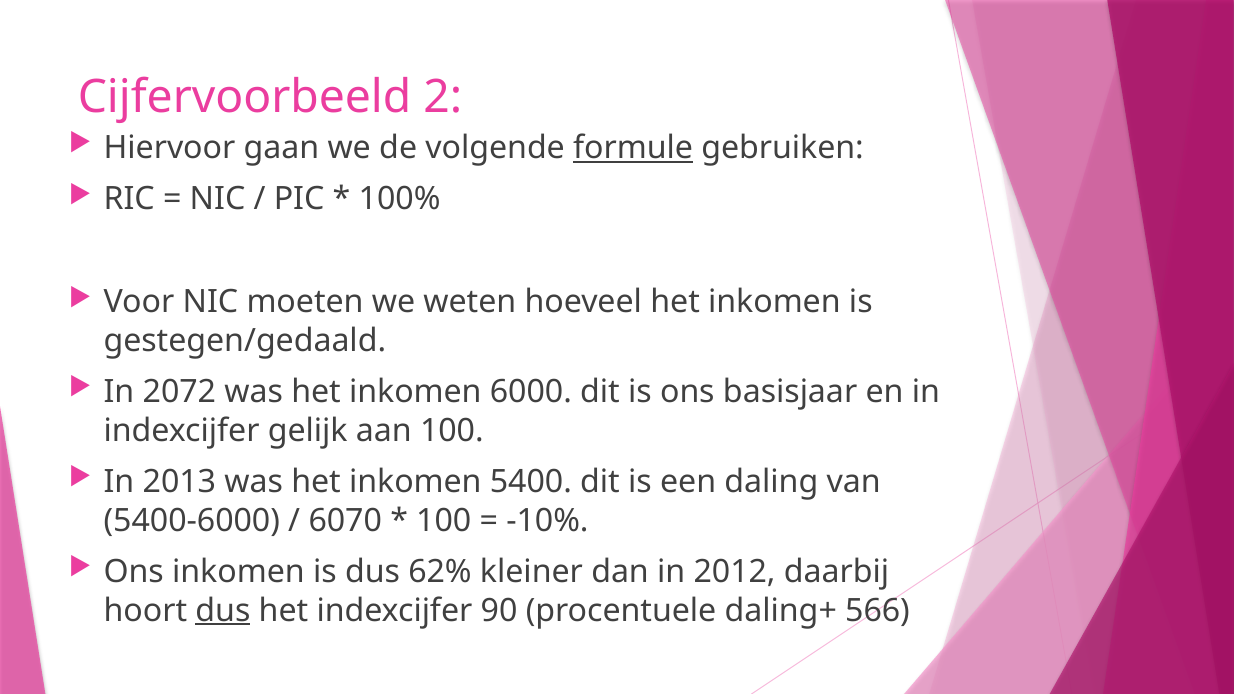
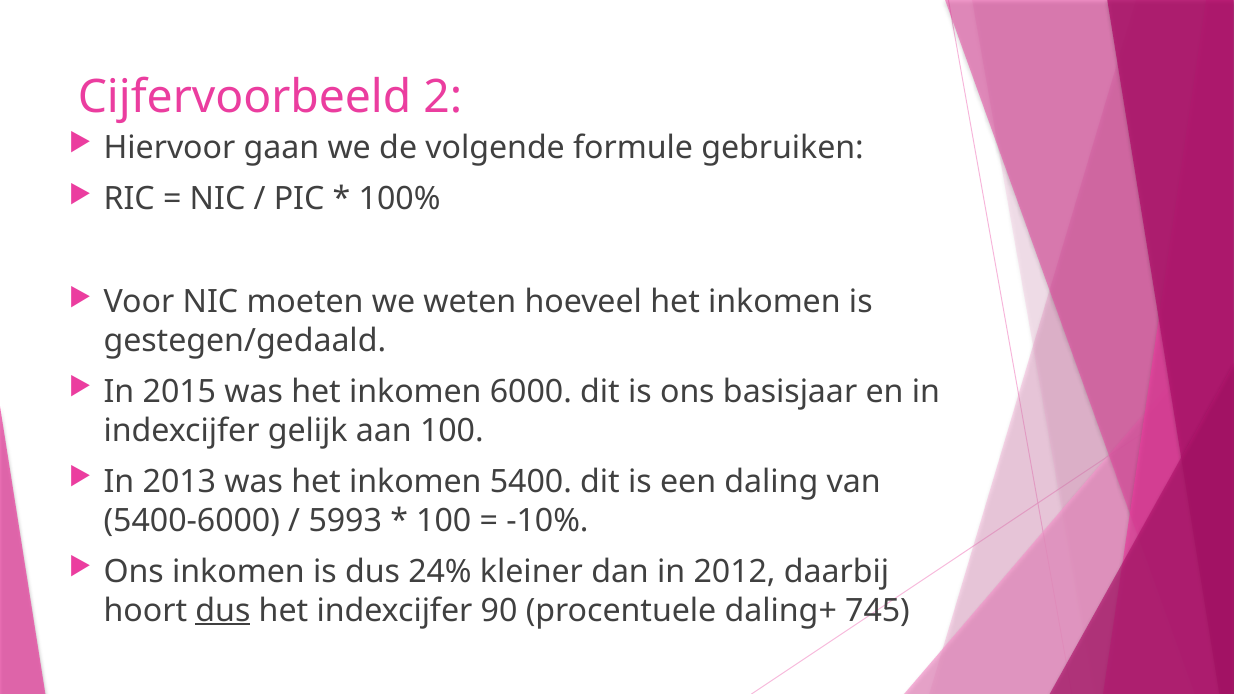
formule underline: present -> none
2072: 2072 -> 2015
6070: 6070 -> 5993
62%: 62% -> 24%
566: 566 -> 745
